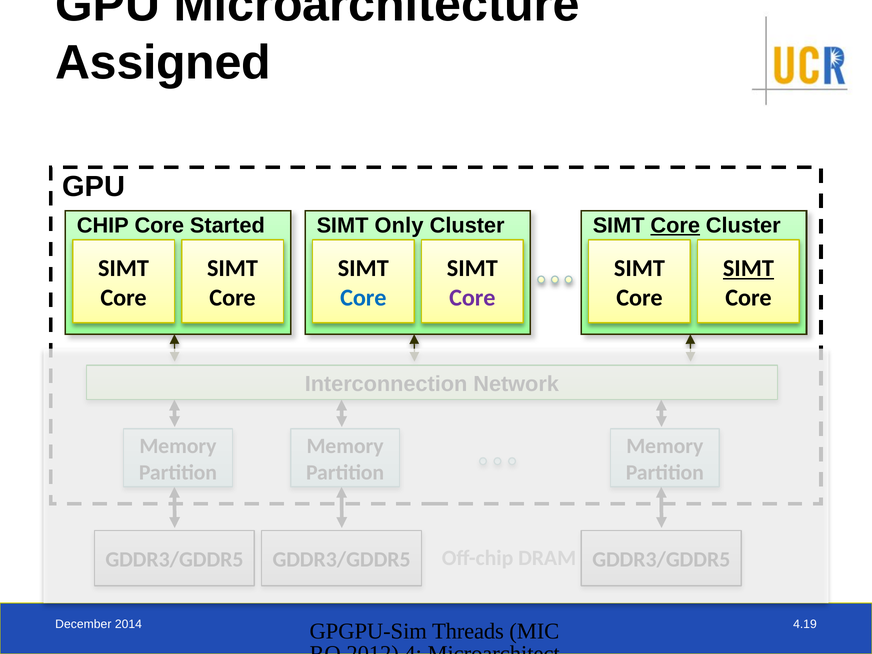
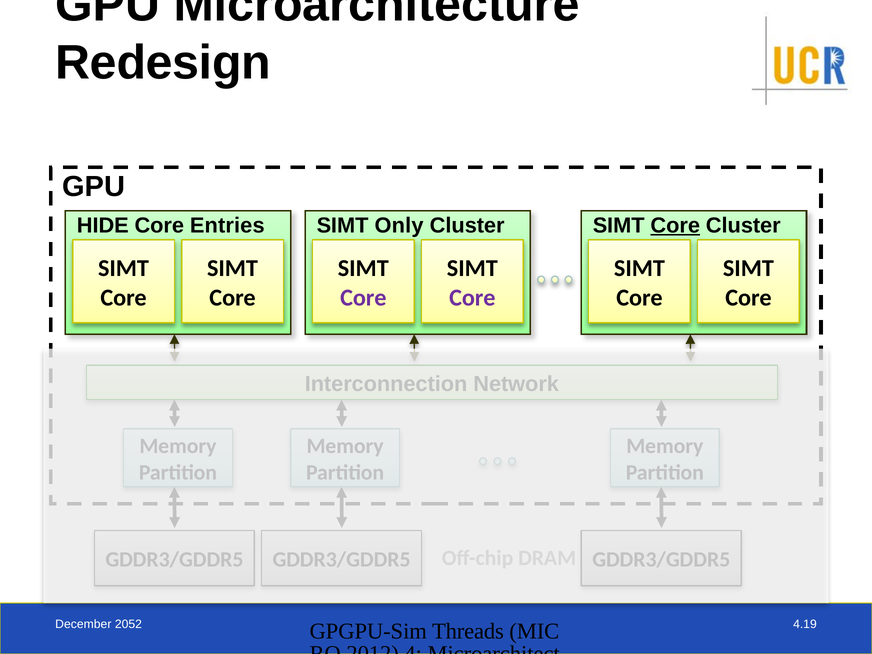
Assigned: Assigned -> Redesign
CHIP: CHIP -> HIDE
Started: Started -> Entries
SIMT at (748, 268) underline: present -> none
Core at (363, 298) colour: blue -> purple
2014: 2014 -> 2052
